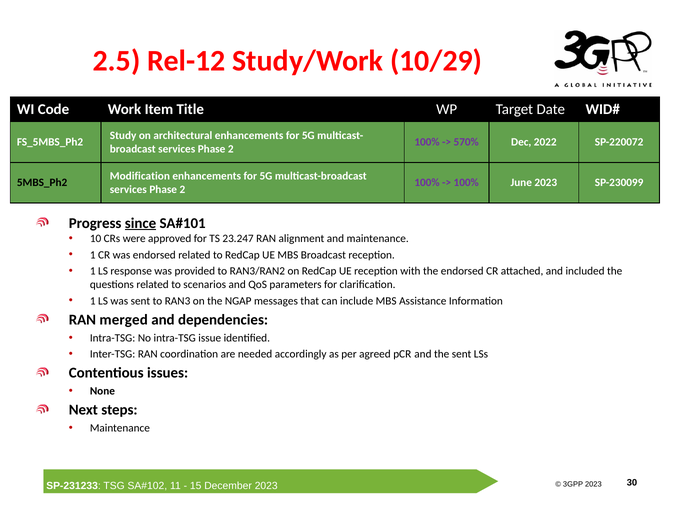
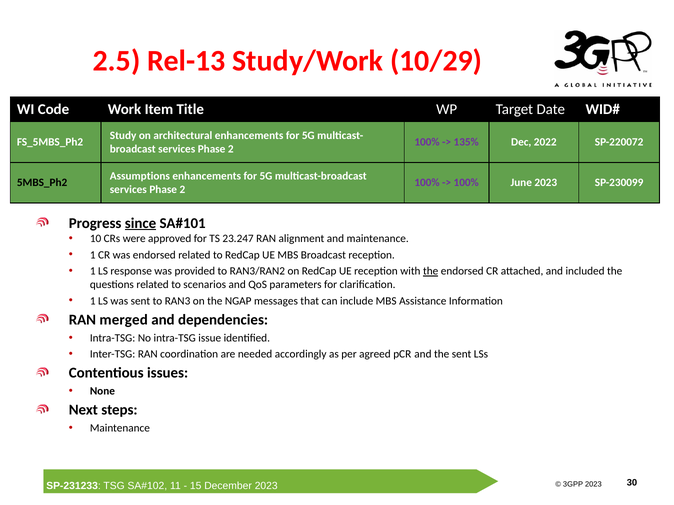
Rel-12: Rel-12 -> Rel-13
570%: 570% -> 135%
Modification: Modification -> Assumptions
the at (431, 271) underline: none -> present
